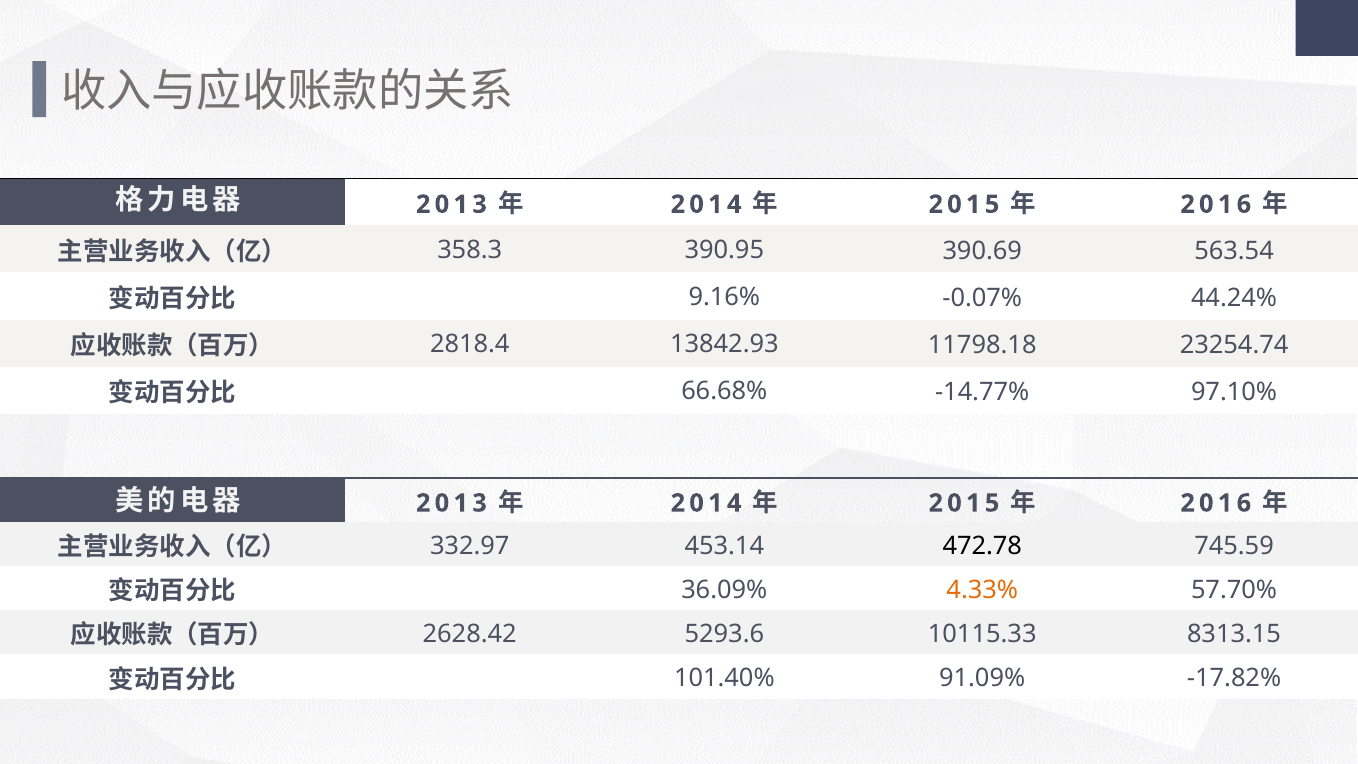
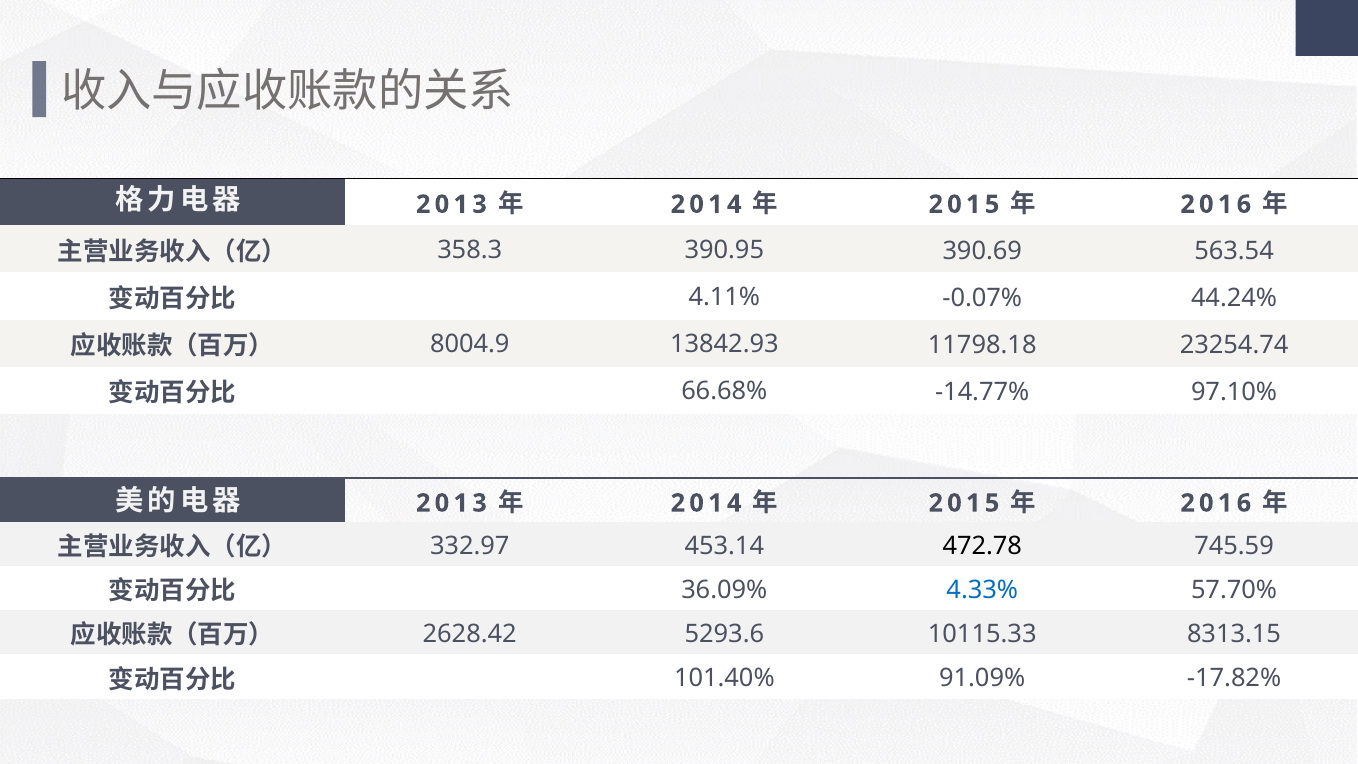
9.16%: 9.16% -> 4.11%
2818.4: 2818.4 -> 8004.9
4.33% colour: orange -> blue
